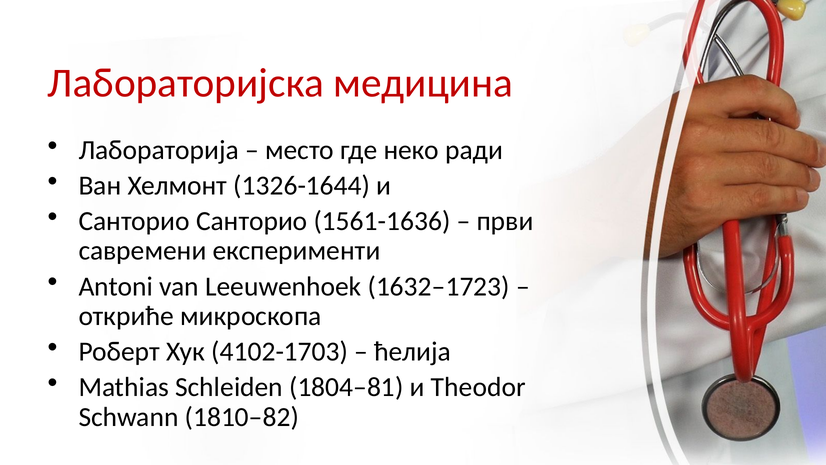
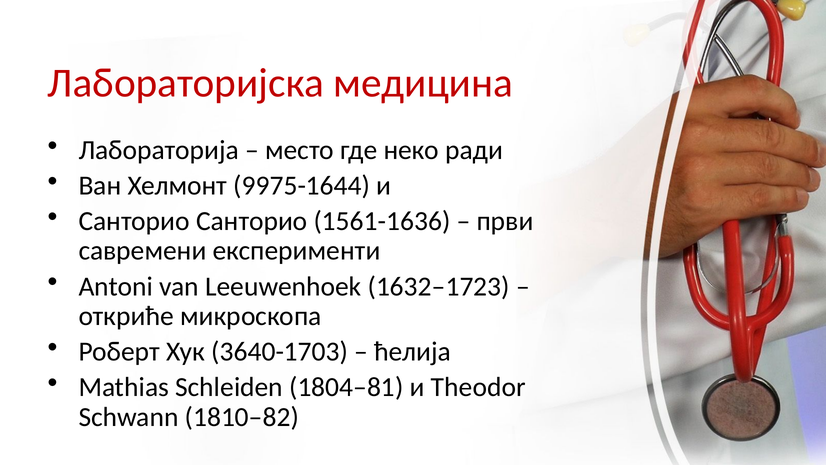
1326-1644: 1326-1644 -> 9975-1644
4102-1703: 4102-1703 -> 3640-1703
